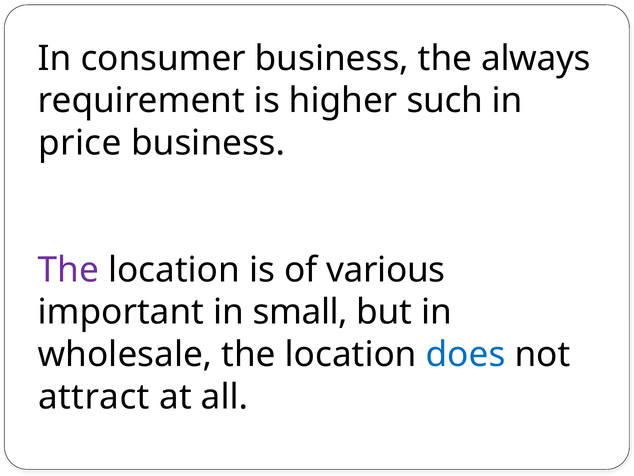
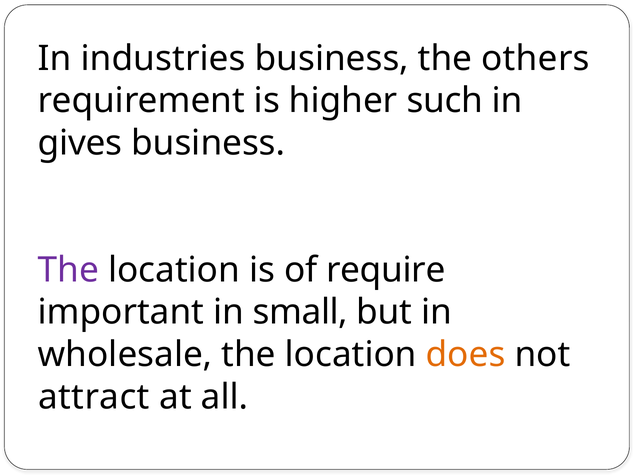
consumer: consumer -> industries
always: always -> others
price: price -> gives
various: various -> require
does colour: blue -> orange
